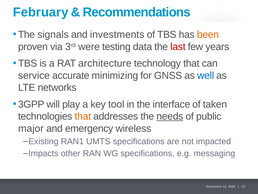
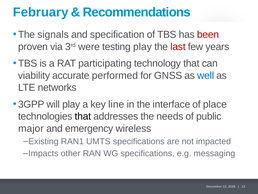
investments: investments -> specification
been colour: orange -> red
testing data: data -> play
architecture: architecture -> participating
service: service -> viability
minimizing: minimizing -> performed
tool: tool -> line
taken: taken -> place
that at (83, 116) colour: orange -> black
needs underline: present -> none
